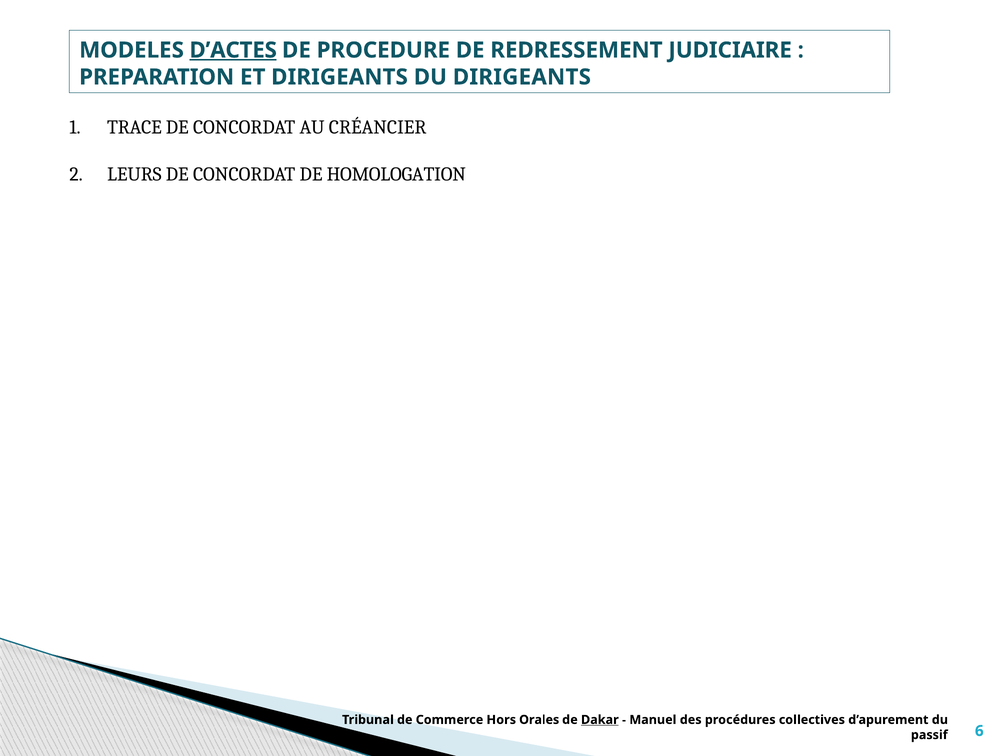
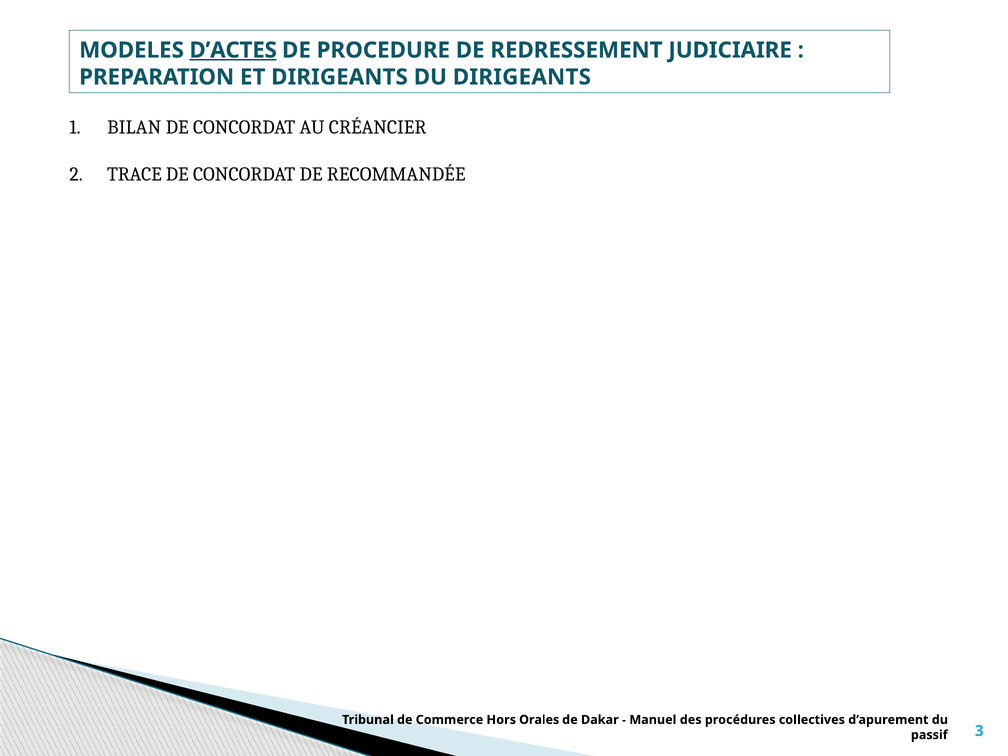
TRACE: TRACE -> BILAN
LEURS: LEURS -> TRACE
HOMOLOGATION: HOMOLOGATION -> RECOMMANDÉE
Dakar underline: present -> none
6: 6 -> 3
